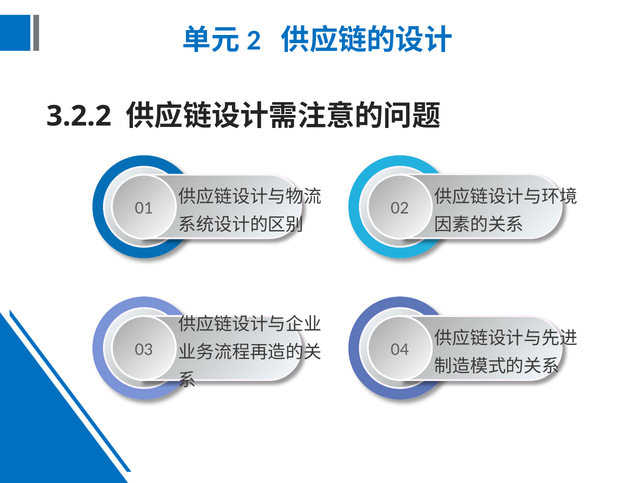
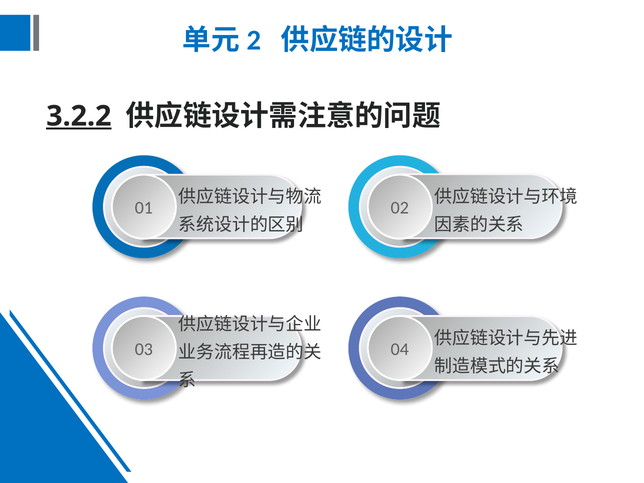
3.2.2 underline: none -> present
